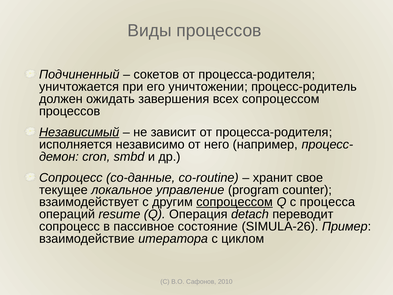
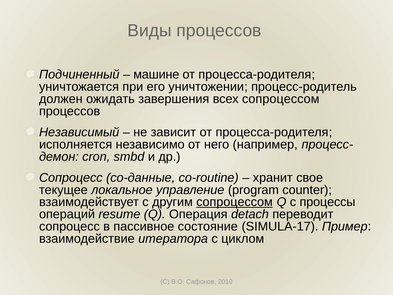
сокетов: сокетов -> машине
Независимый underline: present -> none
процесса: процесса -> процессы
SIMULA-26: SIMULA-26 -> SIMULA-17
